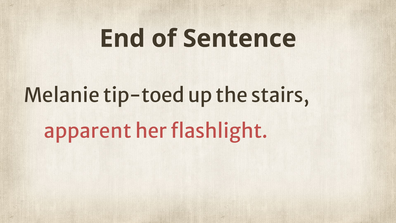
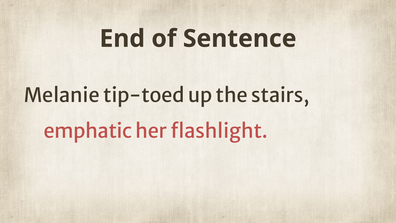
apparent: apparent -> emphatic
